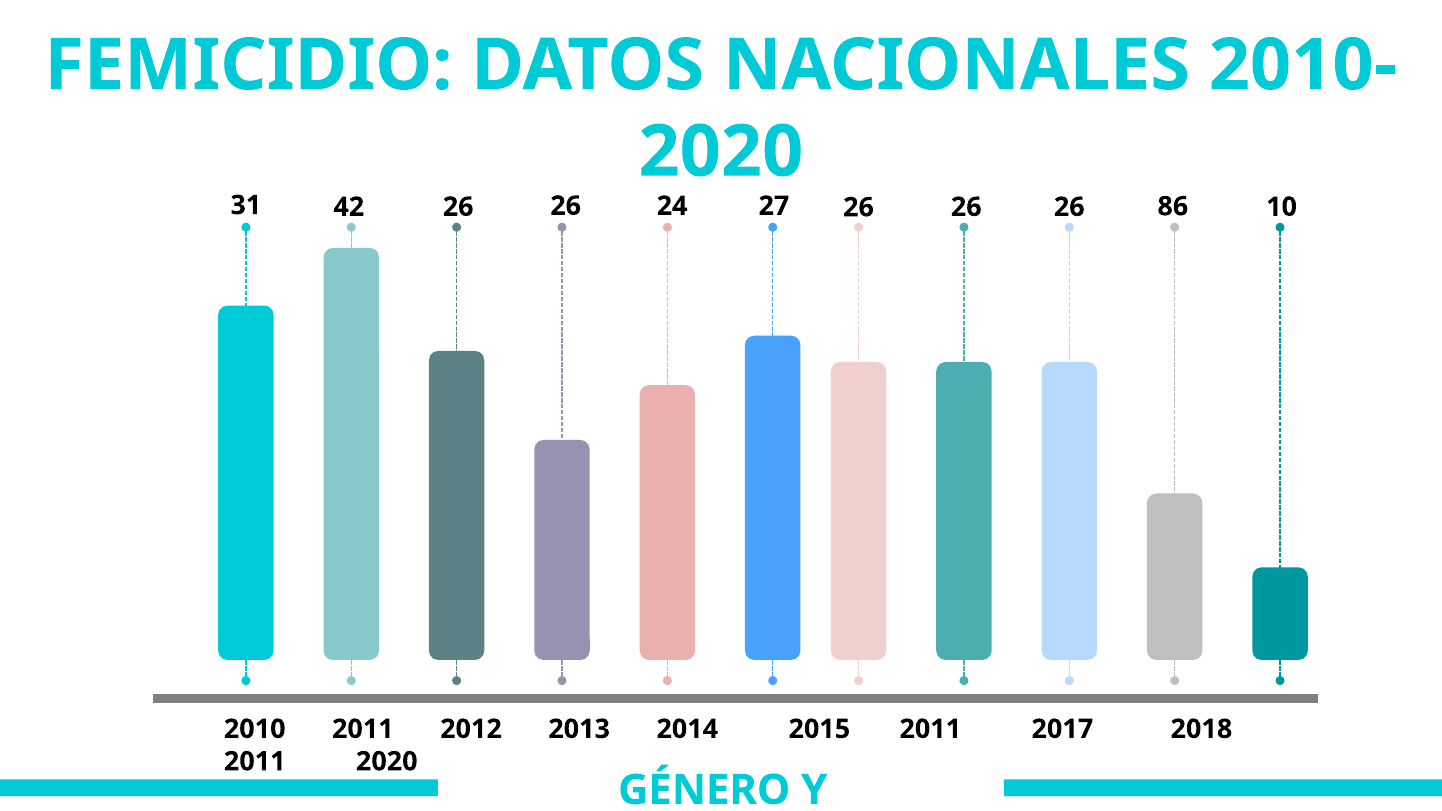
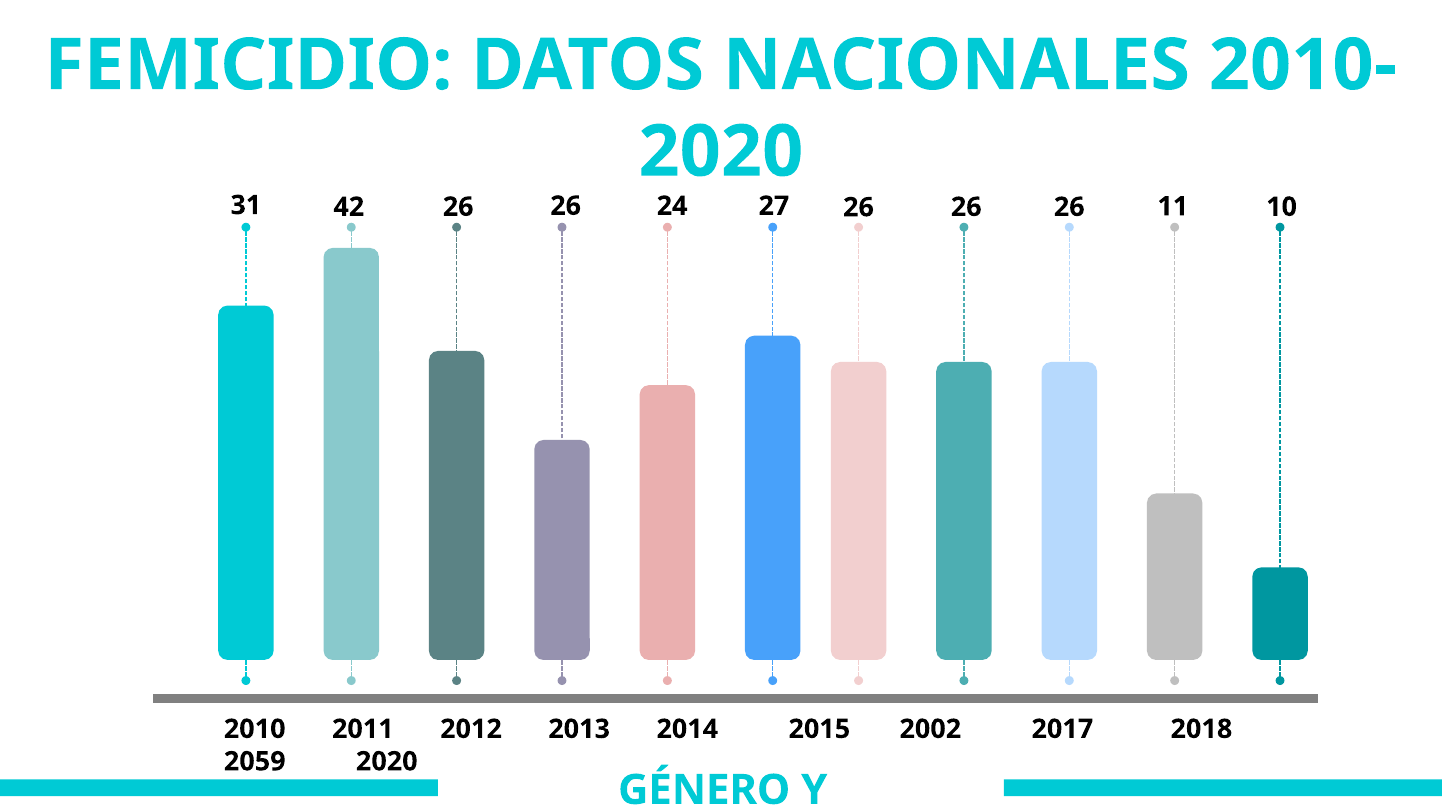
86: 86 -> 11
2015 2011: 2011 -> 2002
2011 at (255, 762): 2011 -> 2059
